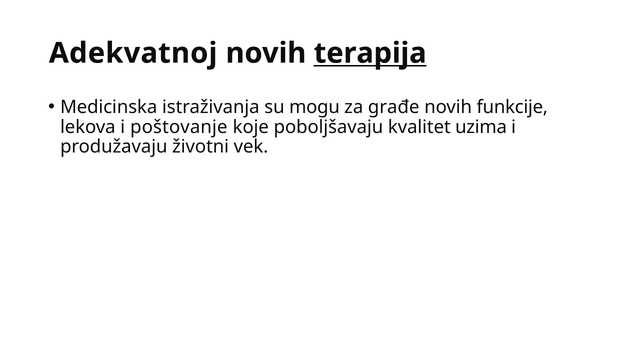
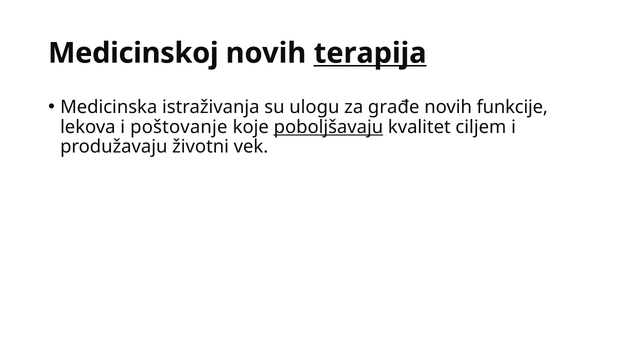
Adekvatnoj: Adekvatnoj -> Medicinskoj
mogu: mogu -> ulogu
poboljšavaju underline: none -> present
uzima: uzima -> ciljem
